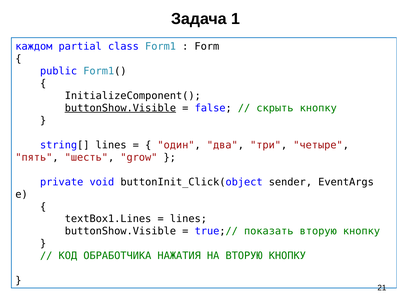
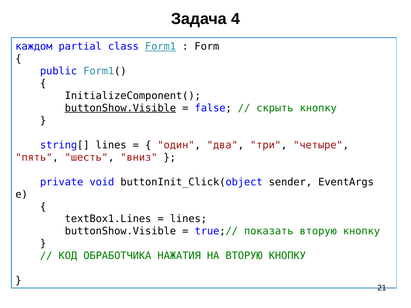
1: 1 -> 4
Form1 underline: none -> present
grow: grow -> вниз
